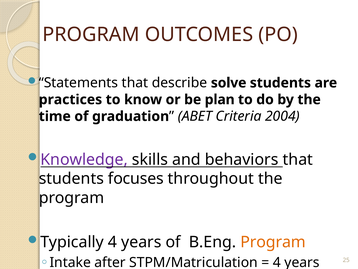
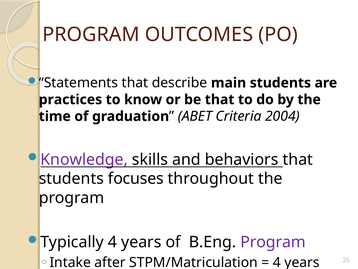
solve: solve -> main
be plan: plan -> that
Program at (273, 242) colour: orange -> purple
